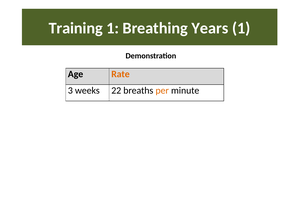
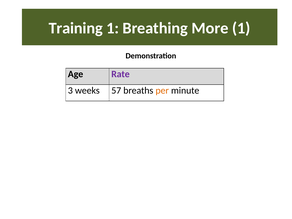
Years: Years -> More
Rate colour: orange -> purple
22: 22 -> 57
